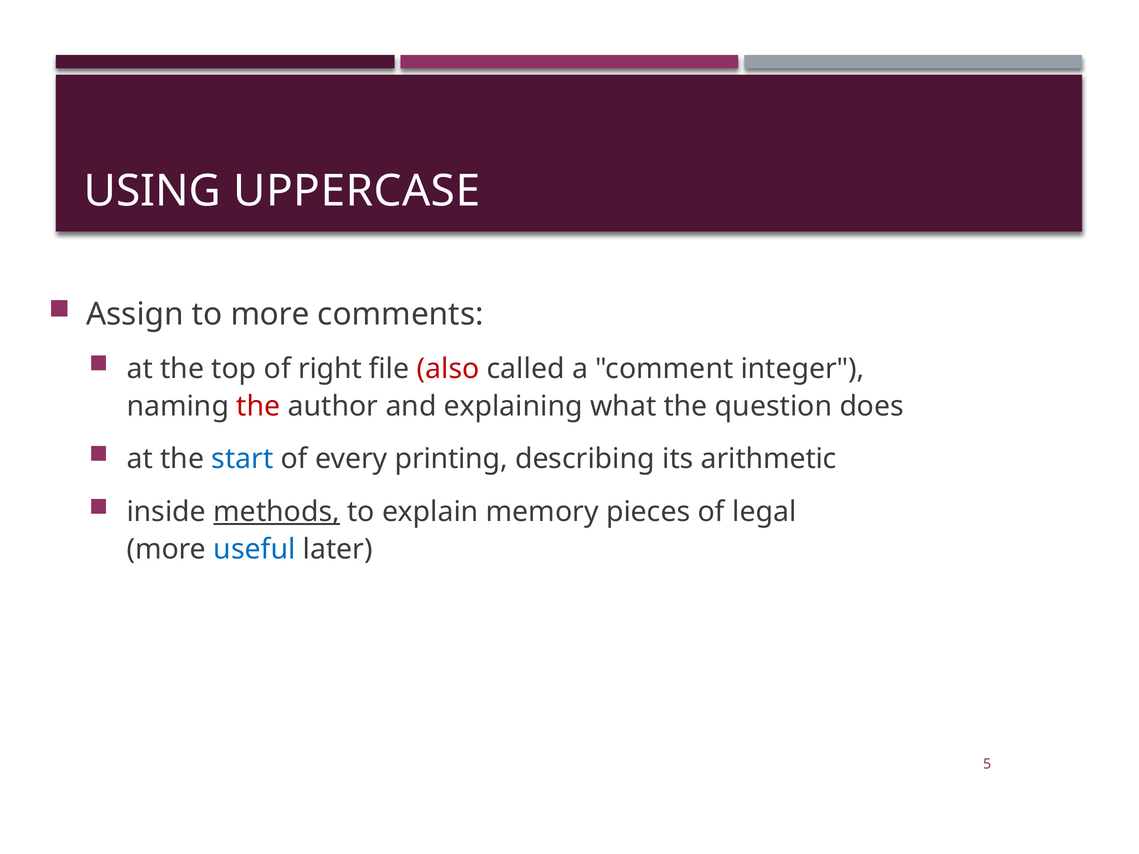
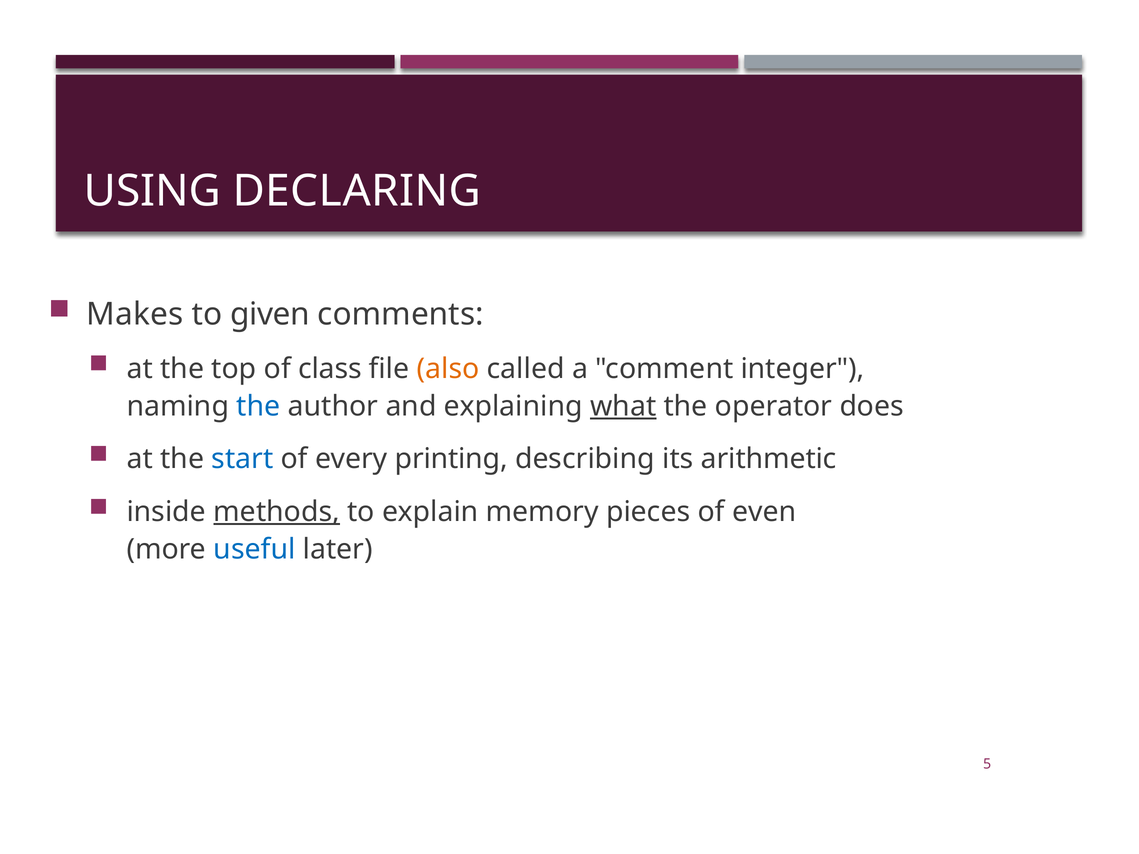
UPPERCASE: UPPERCASE -> DECLARING
Assign: Assign -> Makes
to more: more -> given
right: right -> class
also colour: red -> orange
the at (258, 406) colour: red -> blue
what underline: none -> present
question: question -> operator
legal: legal -> even
